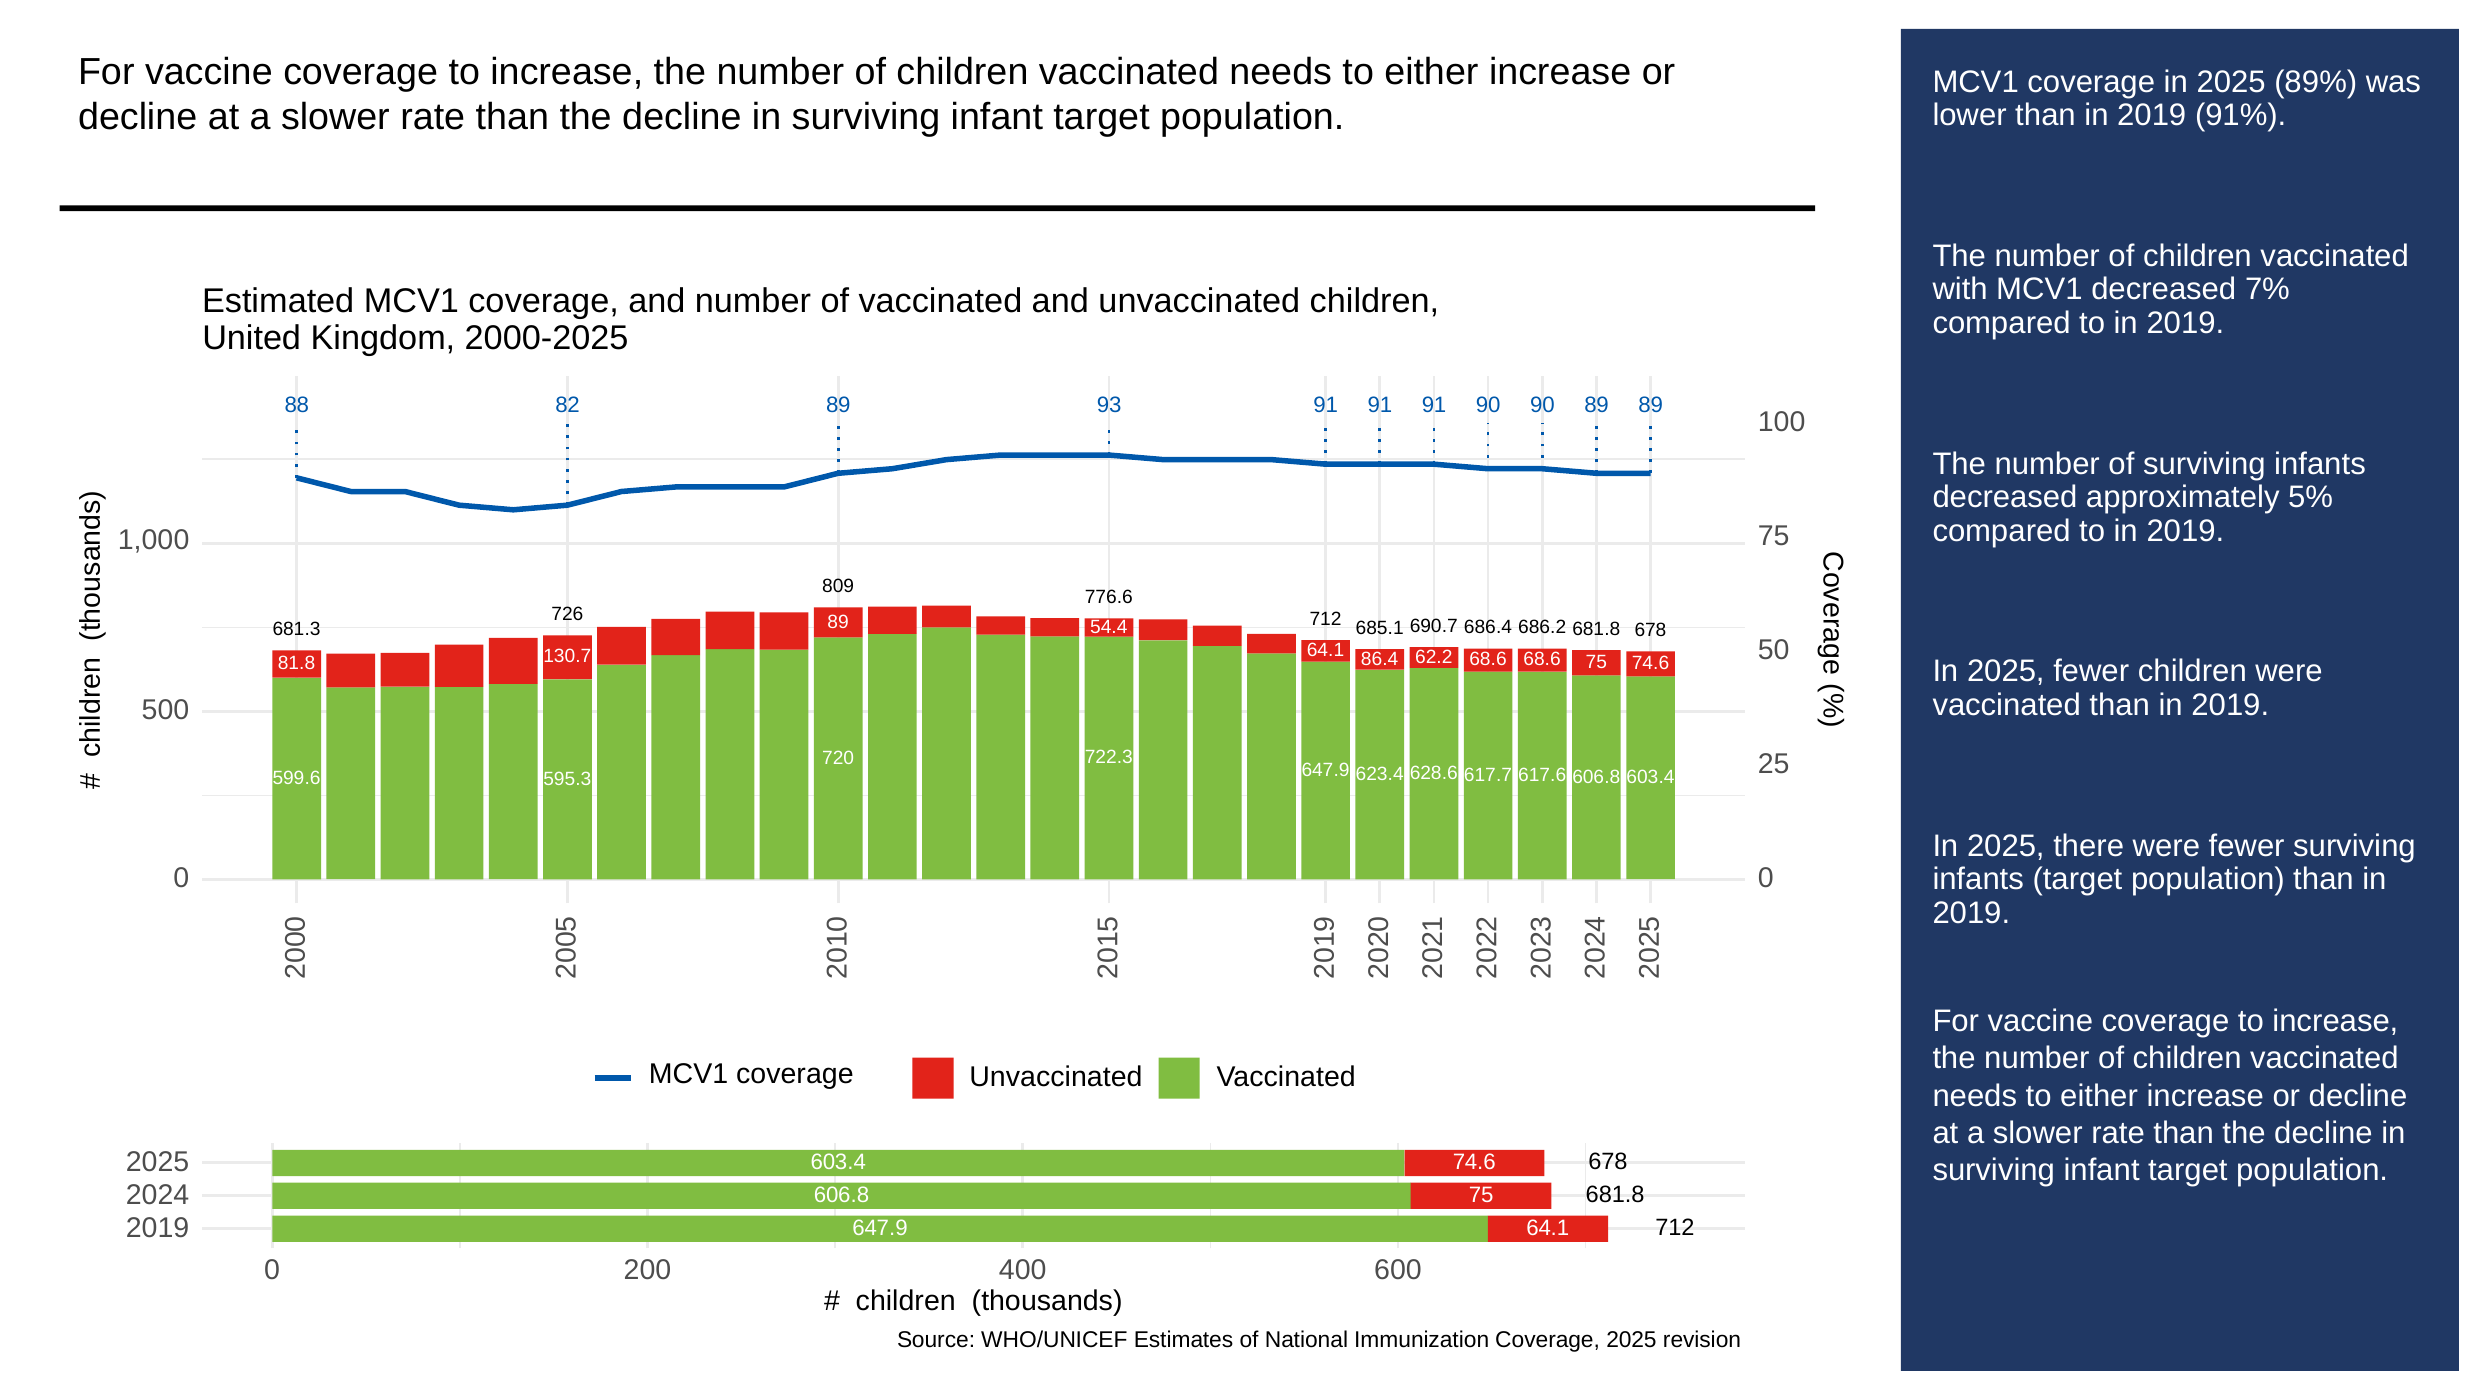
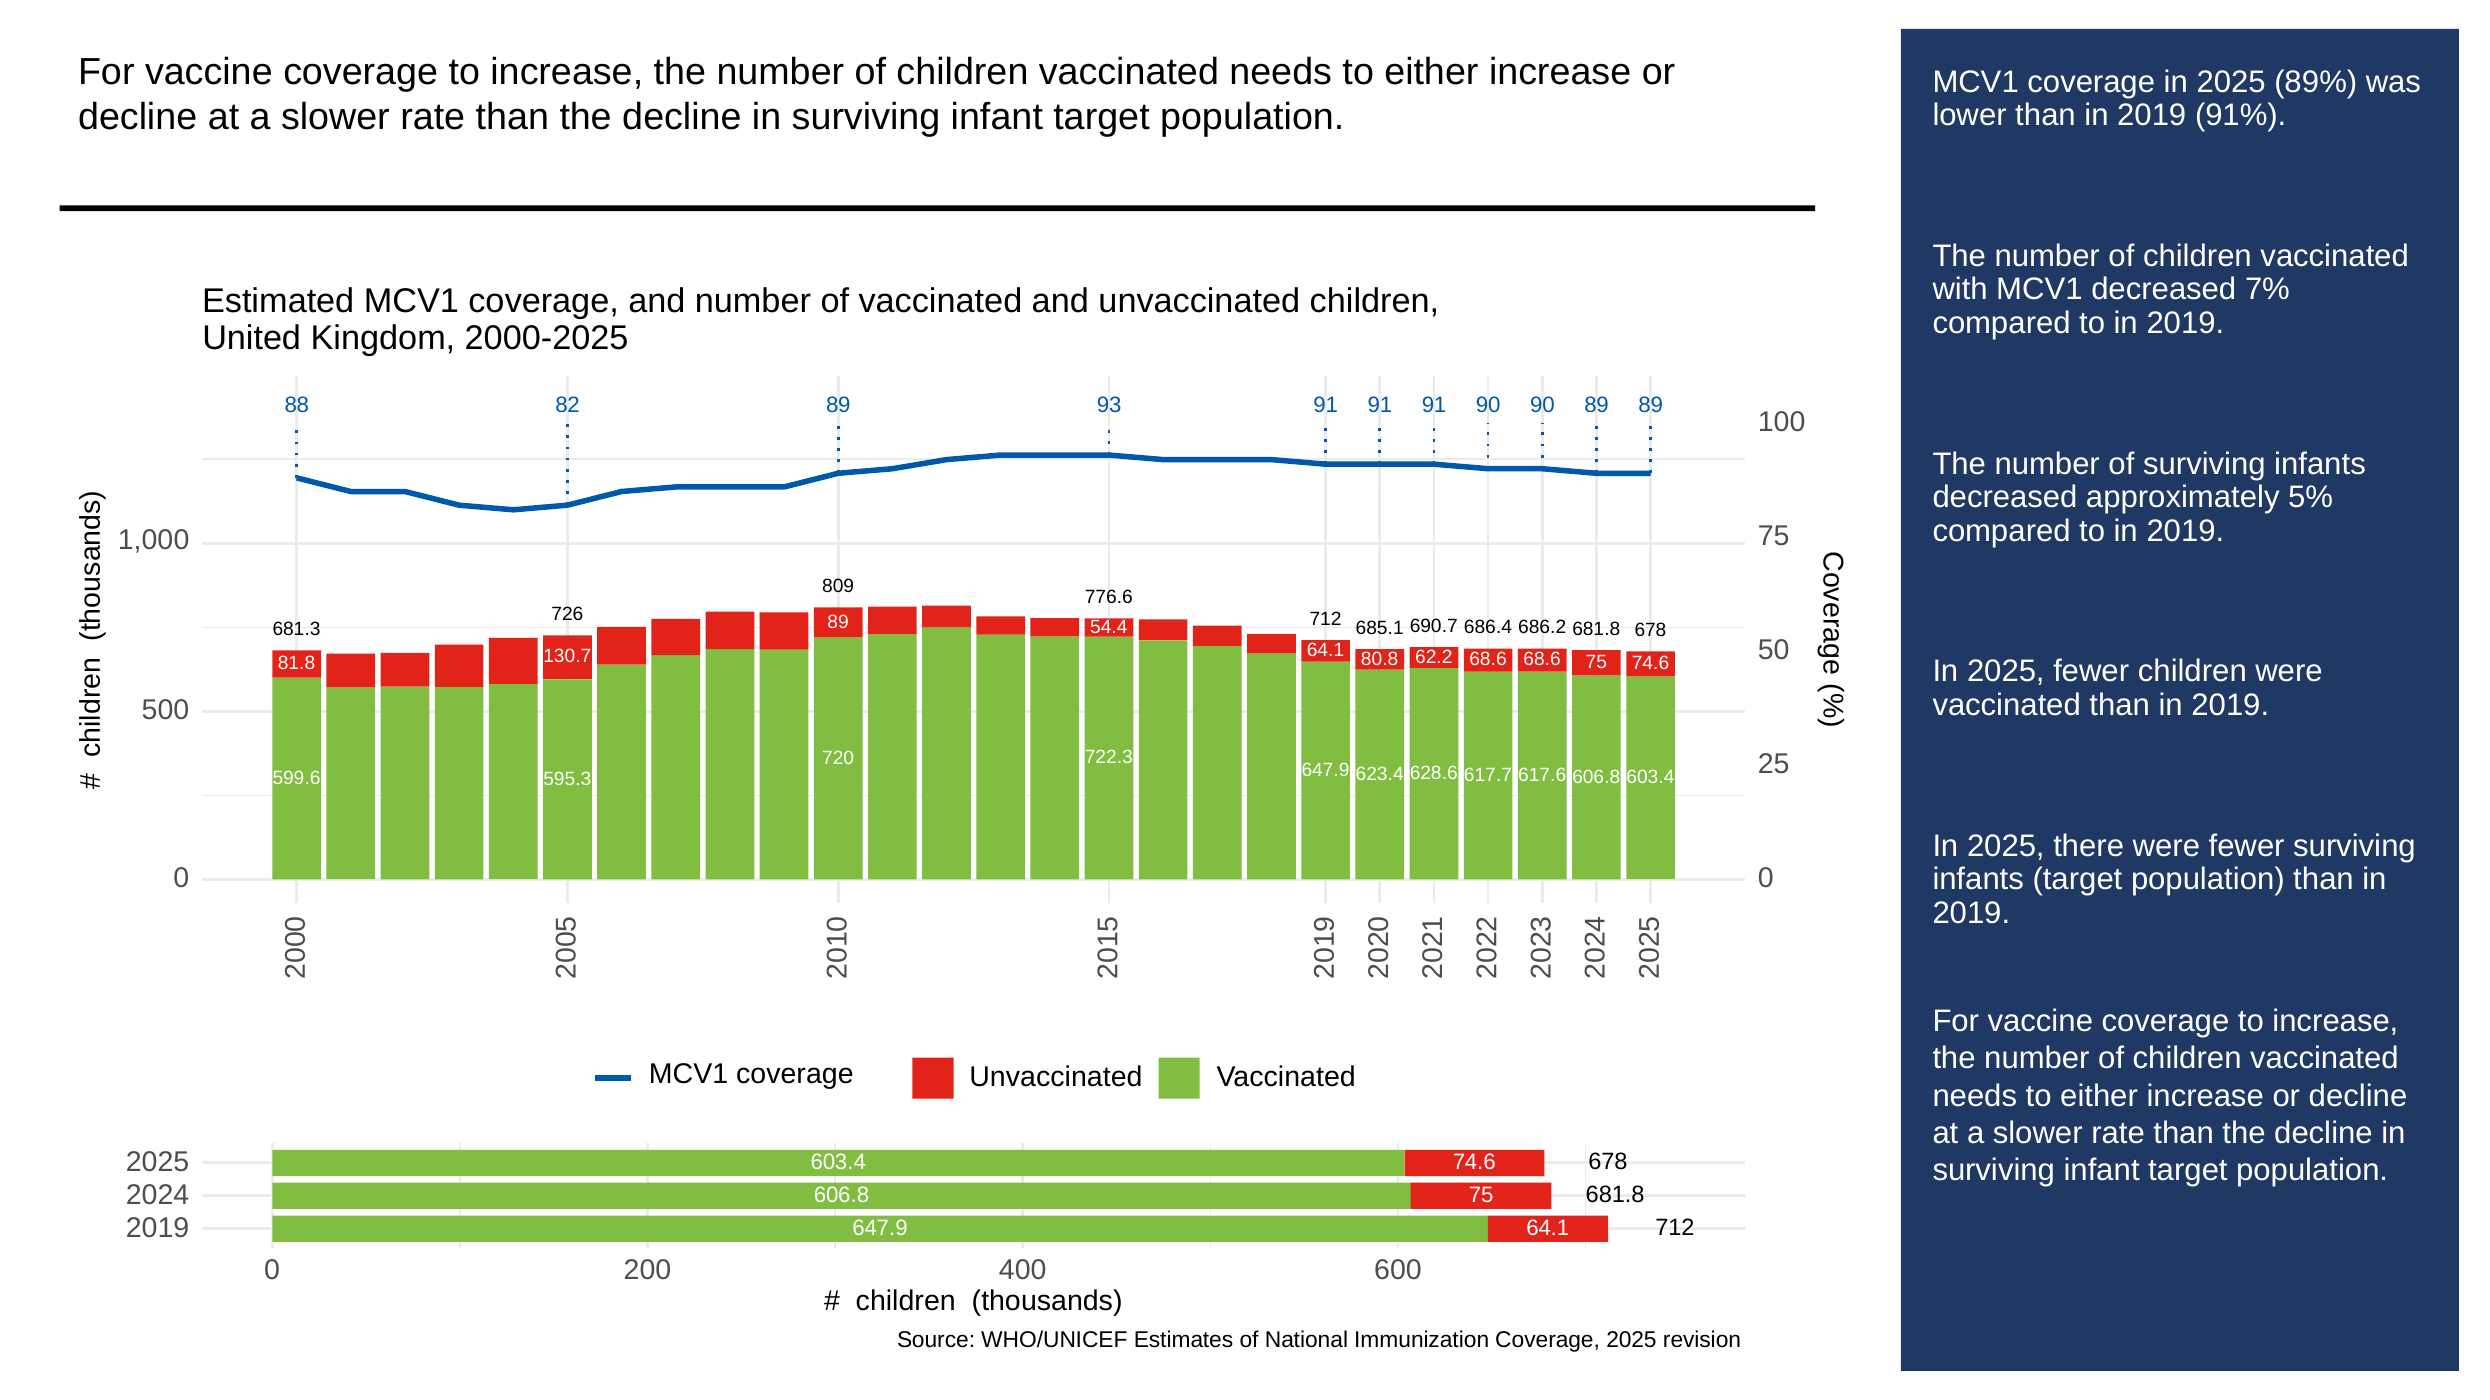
86.4: 86.4 -> 80.8
